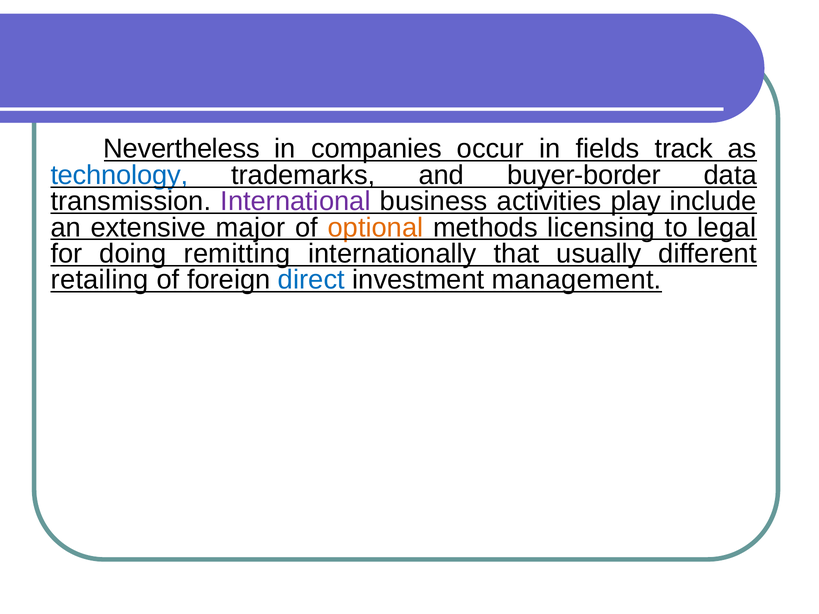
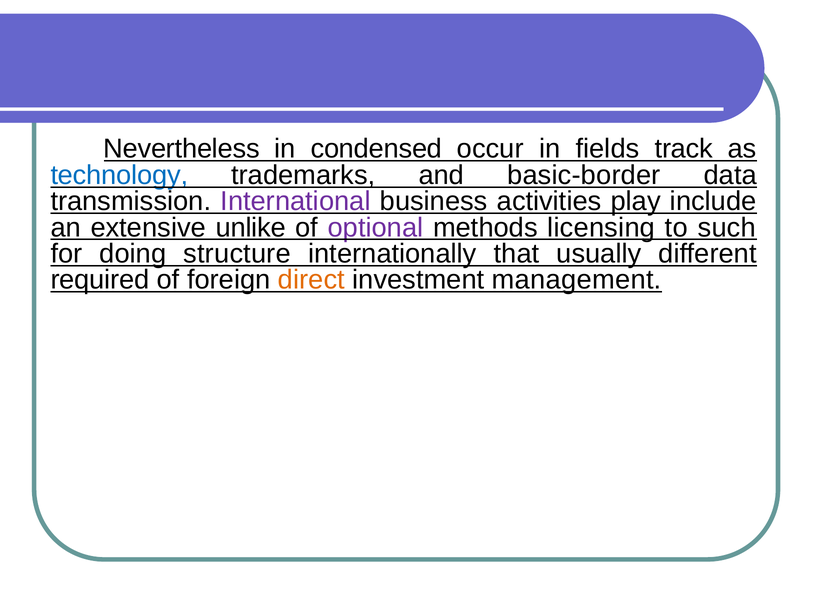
companies: companies -> condensed
buyer-border: buyer-border -> basic-border
major: major -> unlike
optional colour: orange -> purple
legal: legal -> such
remitting: remitting -> structure
retailing: retailing -> required
direct colour: blue -> orange
